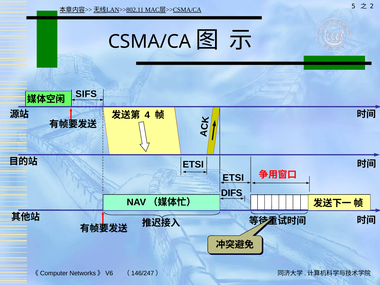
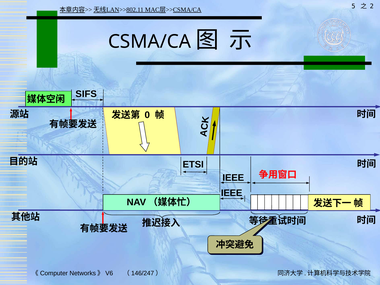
4: 4 -> 0
ETSI at (233, 178): ETSI -> IEEE
DIFS at (232, 193): DIFS -> IEEE
